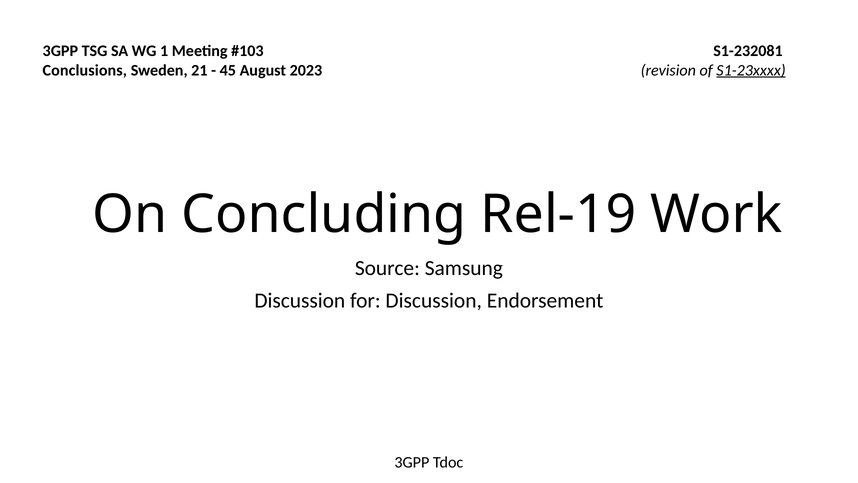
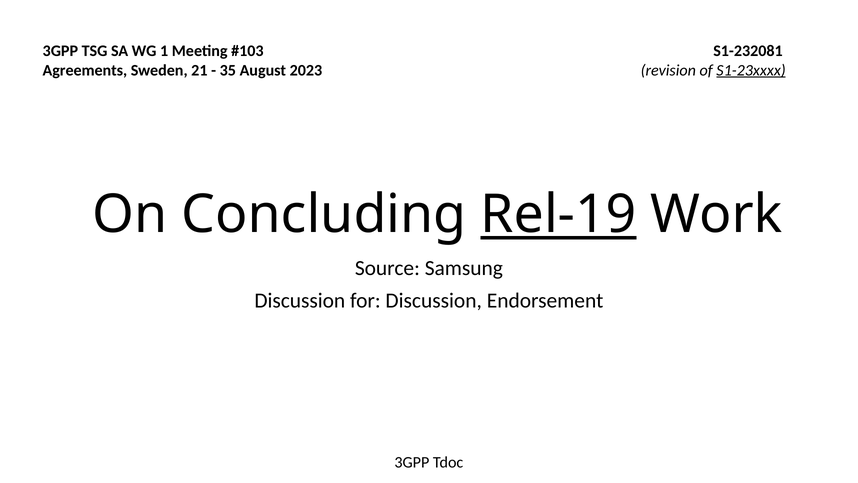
Conclusions: Conclusions -> Agreements
45: 45 -> 35
Rel-19 underline: none -> present
